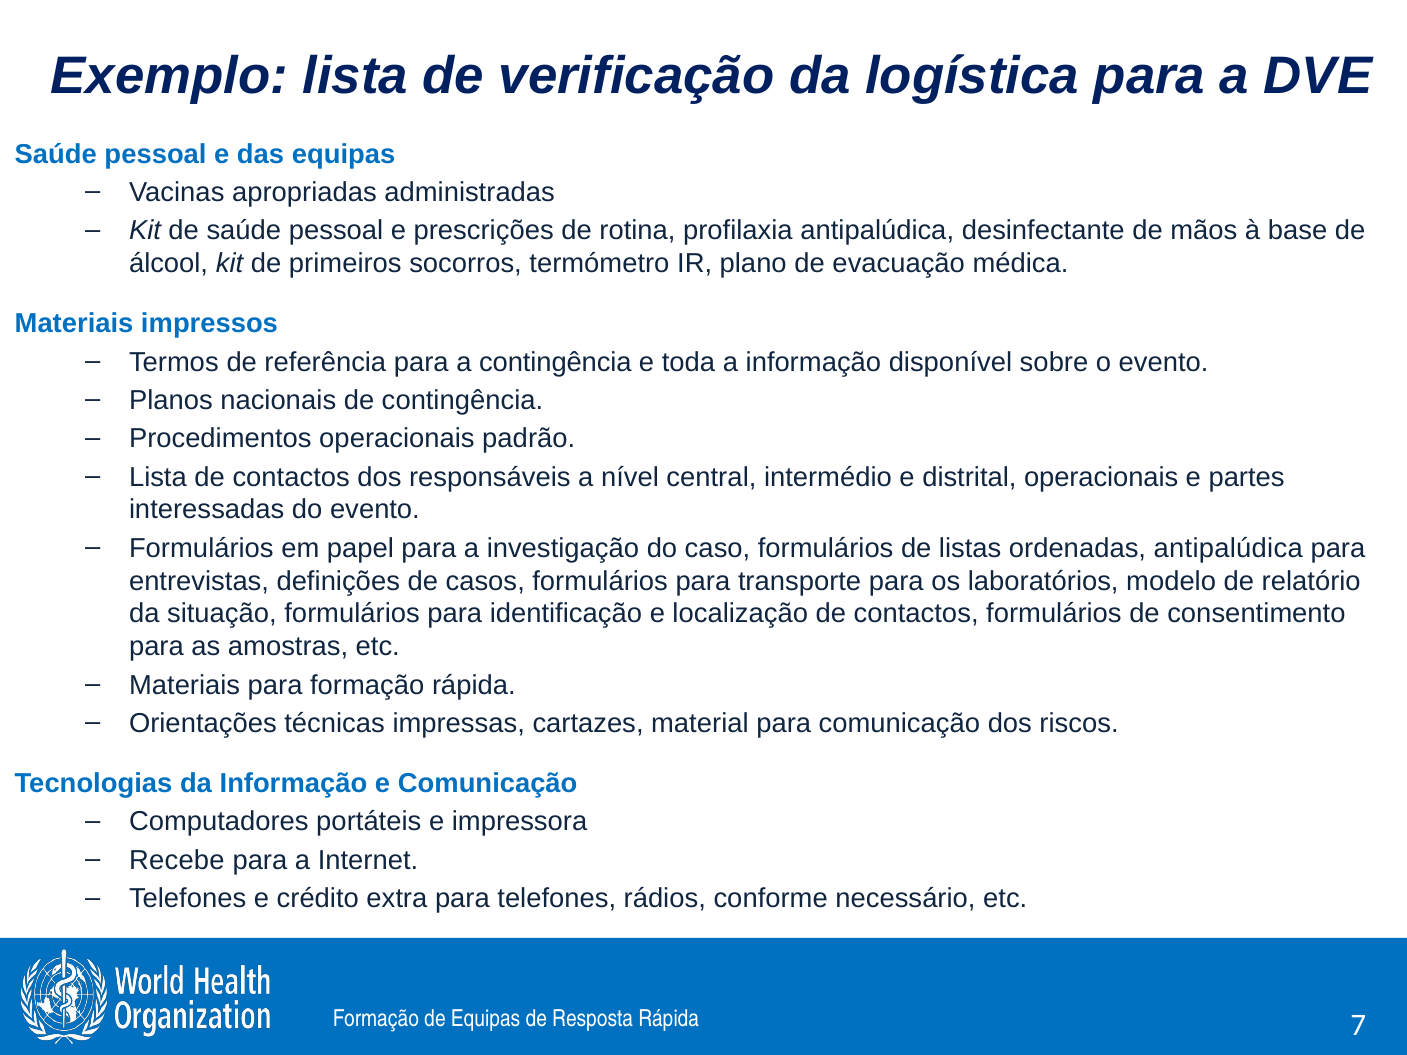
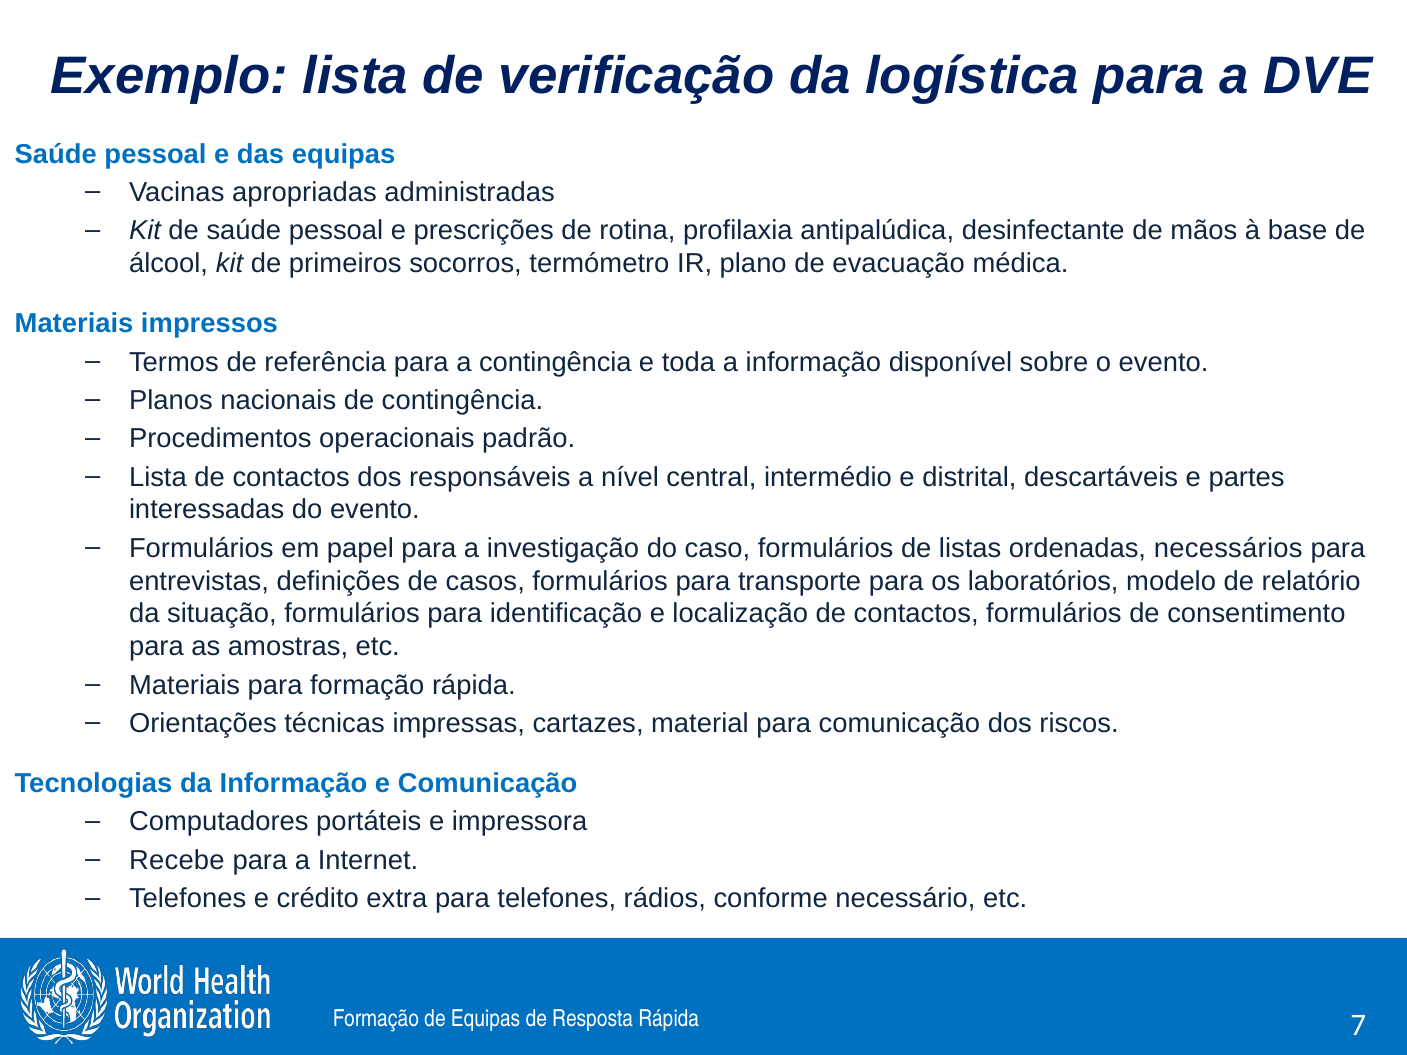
distrital operacionais: operacionais -> descartáveis
ordenadas antipalúdica: antipalúdica -> necessários
